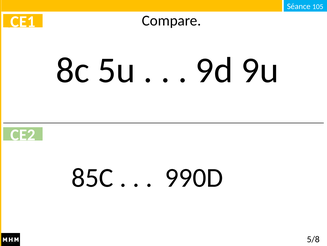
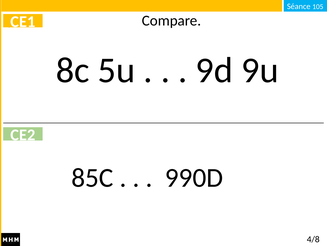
5/8: 5/8 -> 4/8
